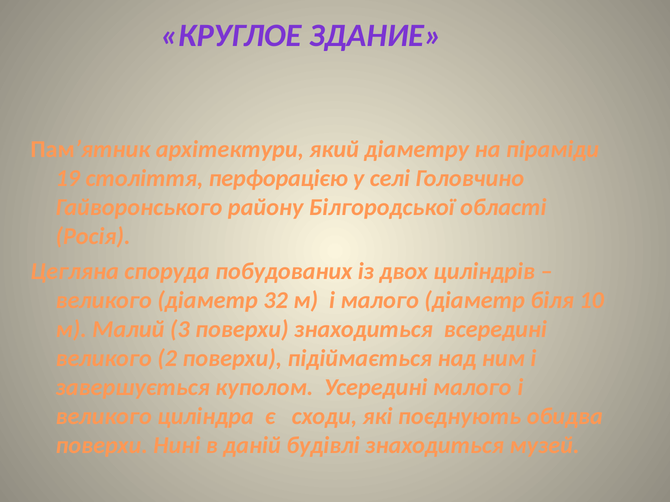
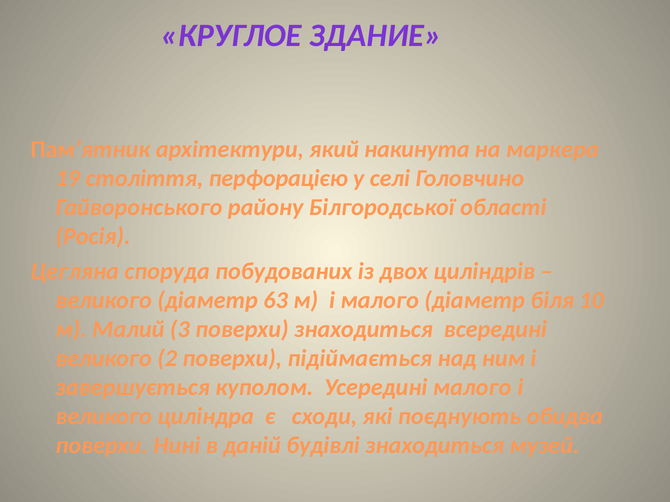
діаметру: діаметру -> накинута
піраміди: піраміди -> маркера
32: 32 -> 63
